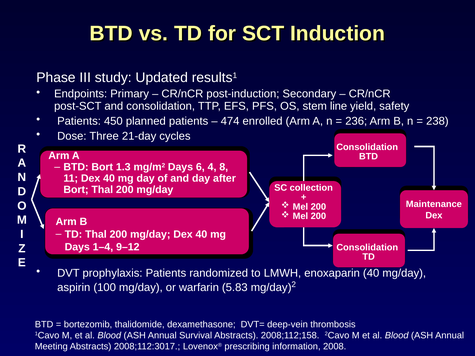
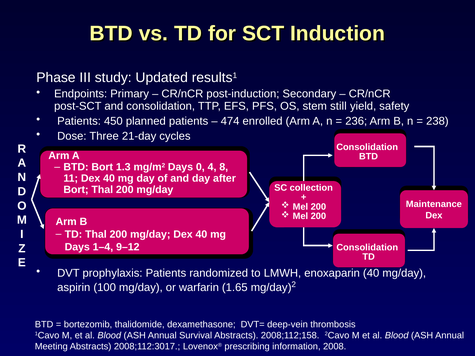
line: line -> still
6: 6 -> 0
5.83: 5.83 -> 1.65
